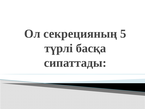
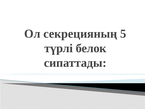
басқа: басқа -> белок
